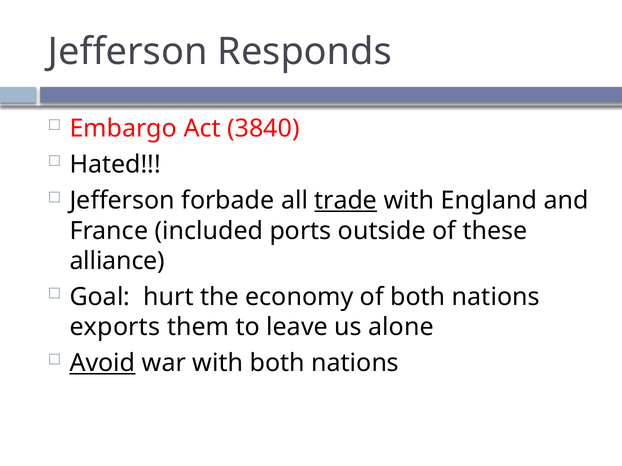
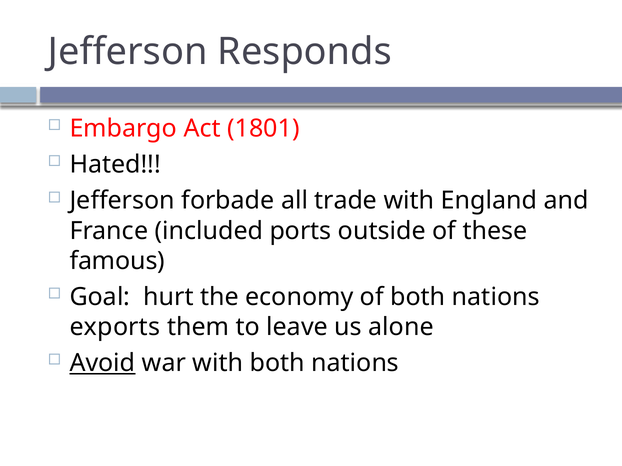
3840: 3840 -> 1801
trade underline: present -> none
alliance: alliance -> famous
